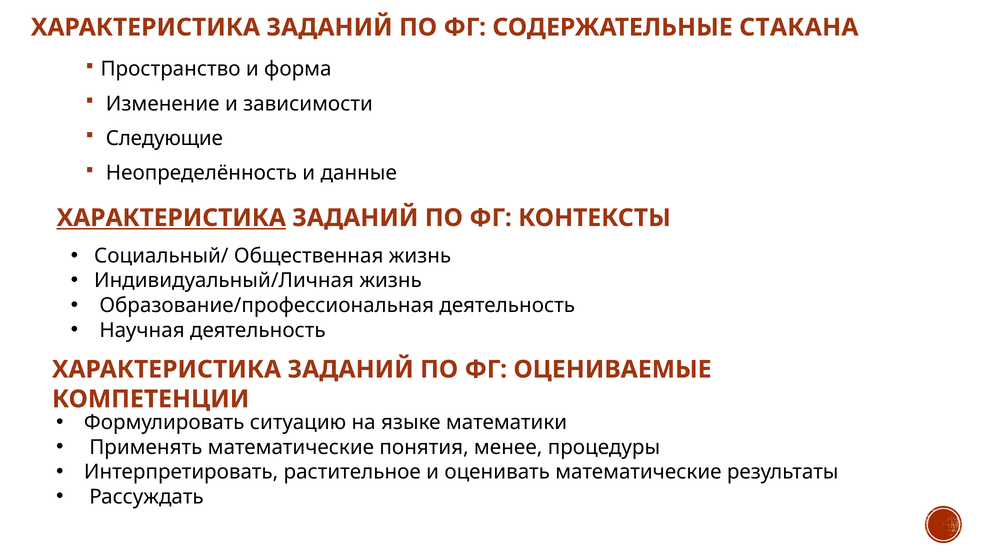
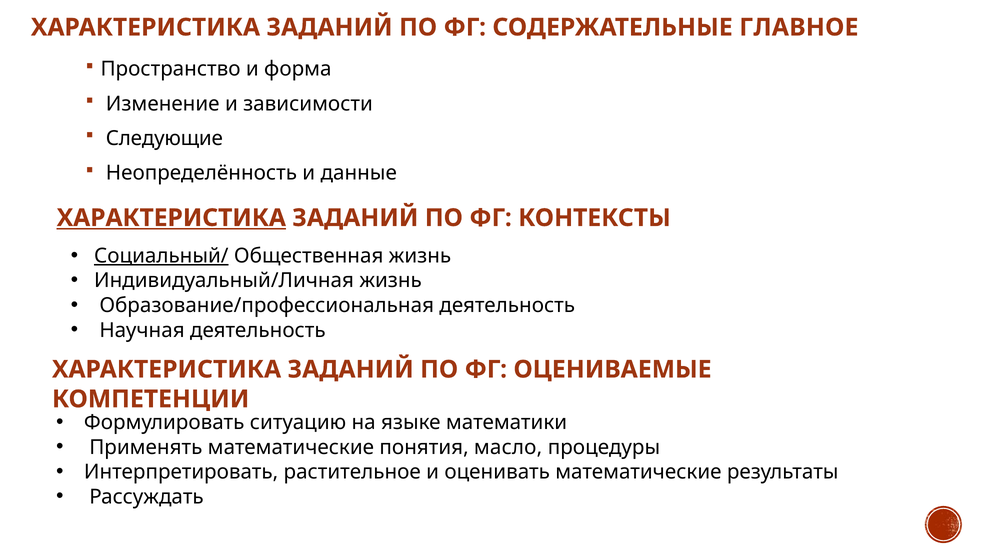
СТАКАНА: СТАКАНА -> ГЛАВНОЕ
Социальный/ underline: none -> present
менее: менее -> масло
